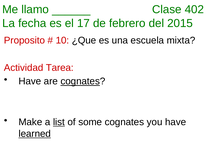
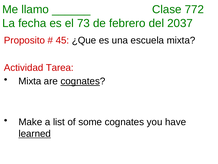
402: 402 -> 772
17: 17 -> 73
2015: 2015 -> 2037
10: 10 -> 45
Have at (30, 81): Have -> Mixta
list underline: present -> none
